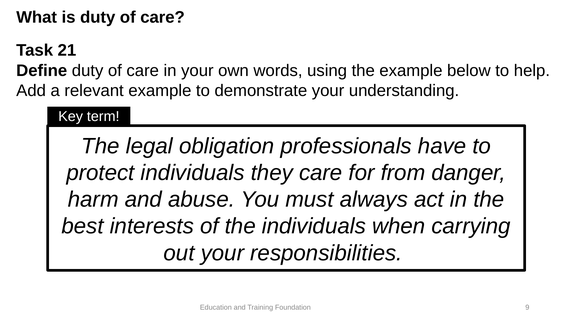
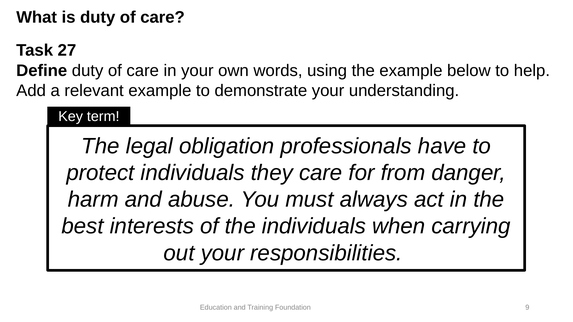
21: 21 -> 27
